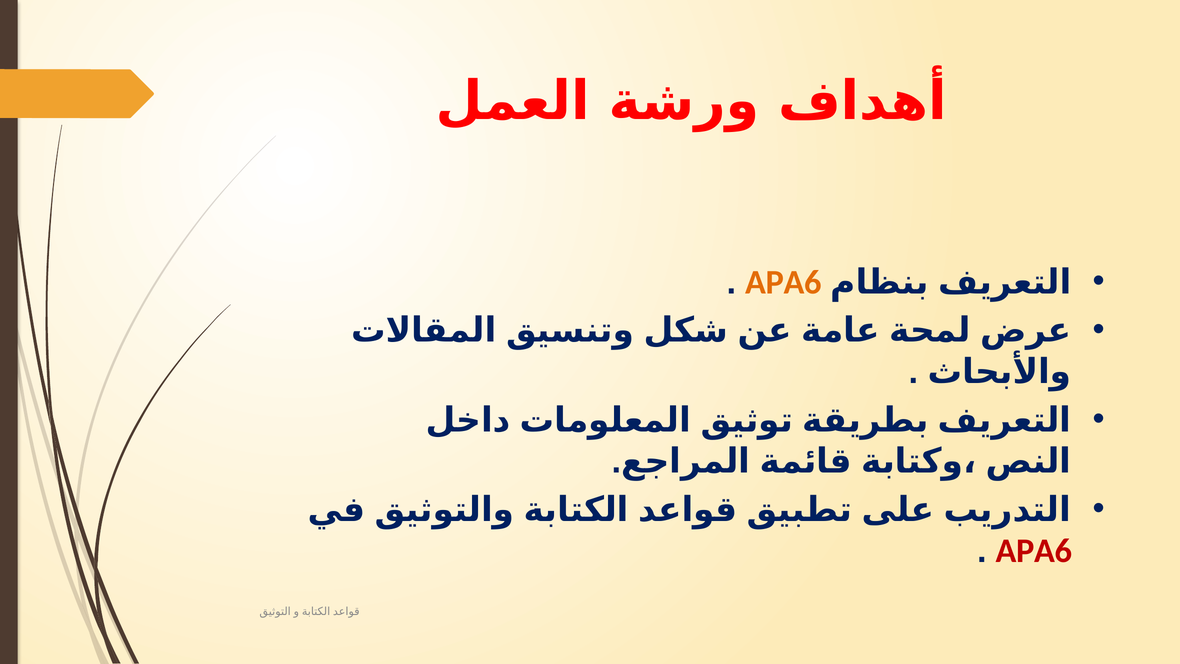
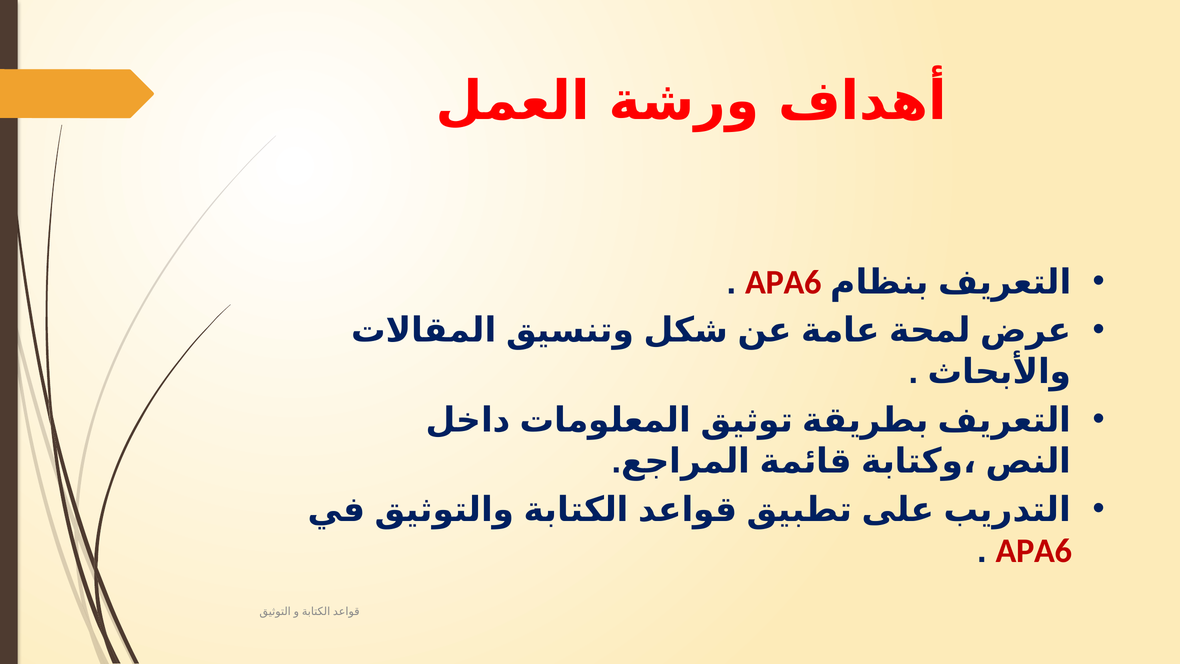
APA6 at (784, 282) colour: orange -> red
